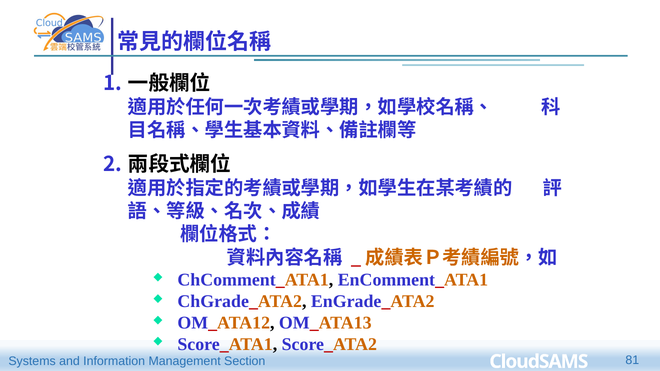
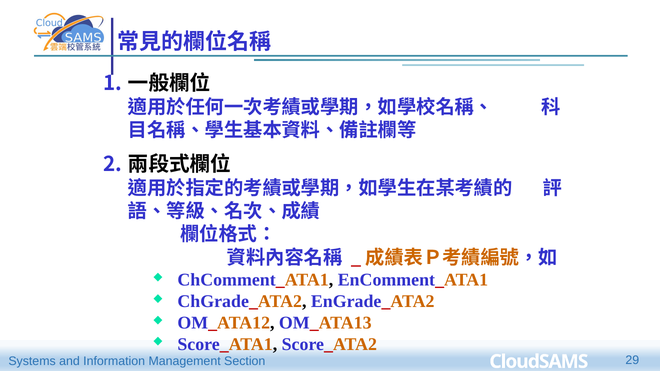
81: 81 -> 29
